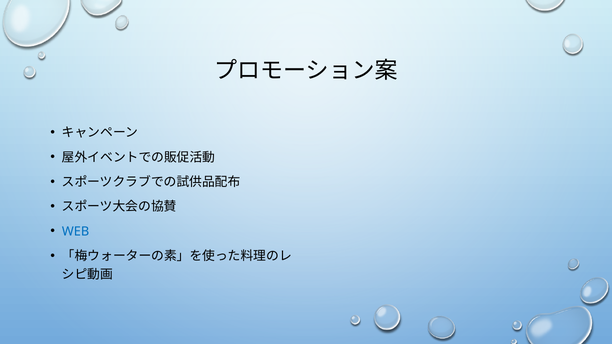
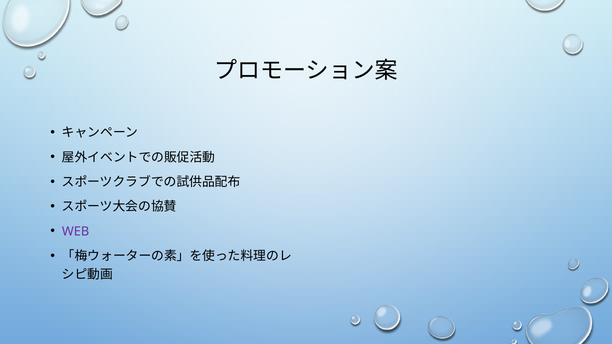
WEB colour: blue -> purple
